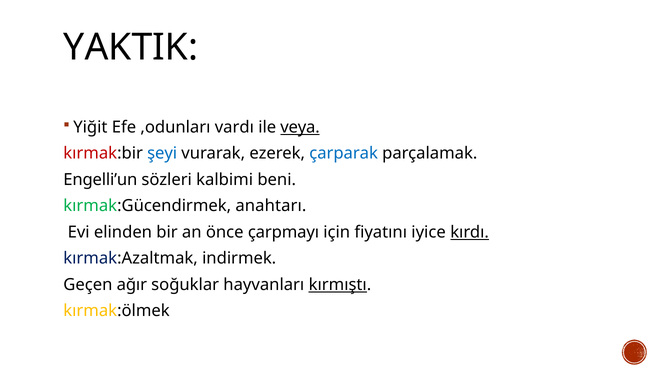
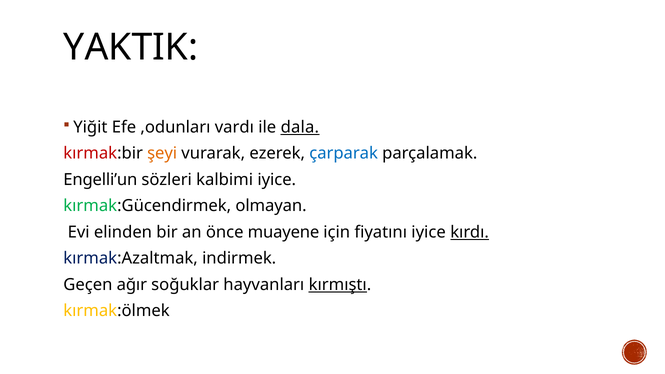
veya: veya -> dala
şeyi colour: blue -> orange
kalbimi beni: beni -> iyice
anahtarı: anahtarı -> olmayan
çarpmayı: çarpmayı -> muayene
